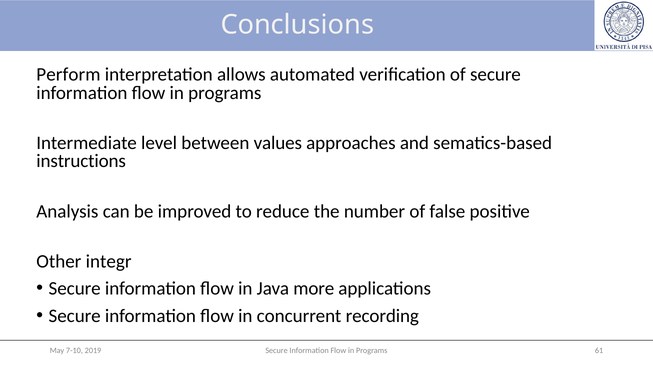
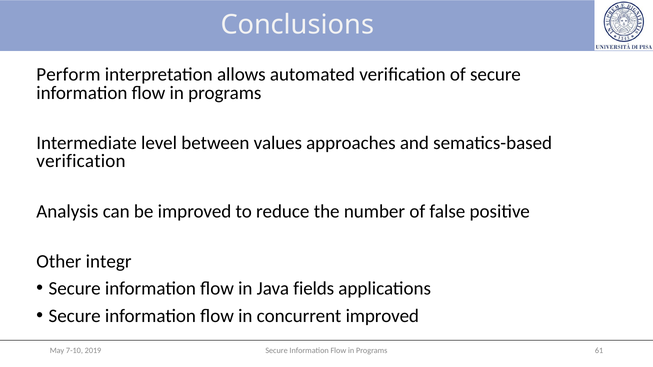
instructions at (81, 161): instructions -> verification
more: more -> fields
concurrent recording: recording -> improved
